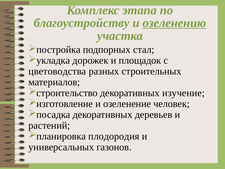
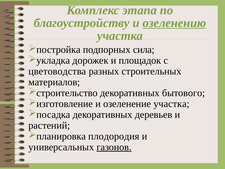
стал: стал -> сила
изучение: изучение -> бытового
озеленение человек: человек -> участка
газонов underline: none -> present
